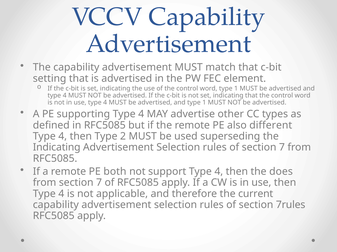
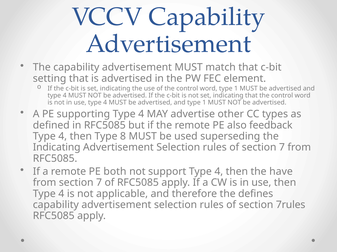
different: different -> feedback
2: 2 -> 8
does: does -> have
current: current -> defines
